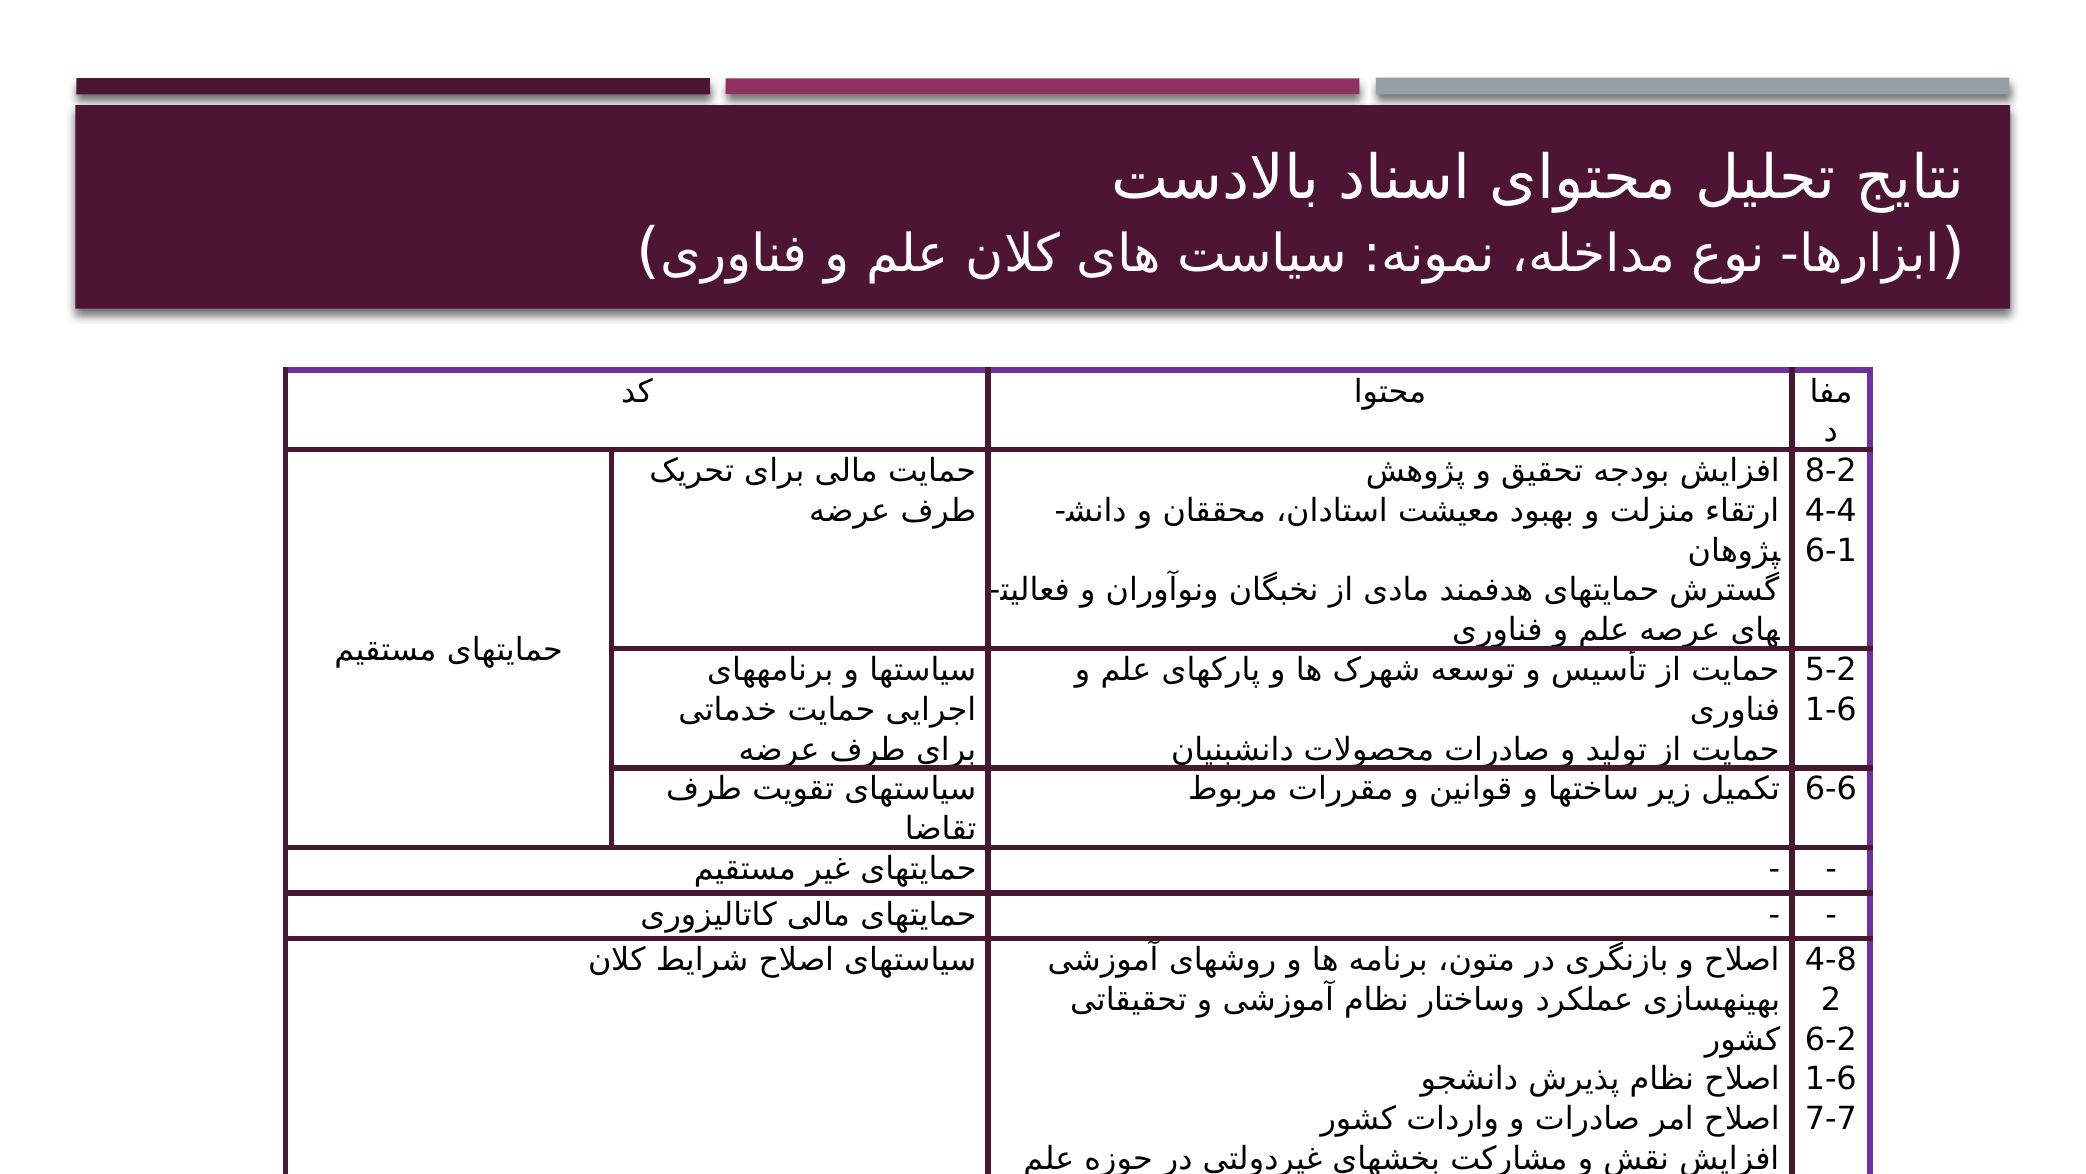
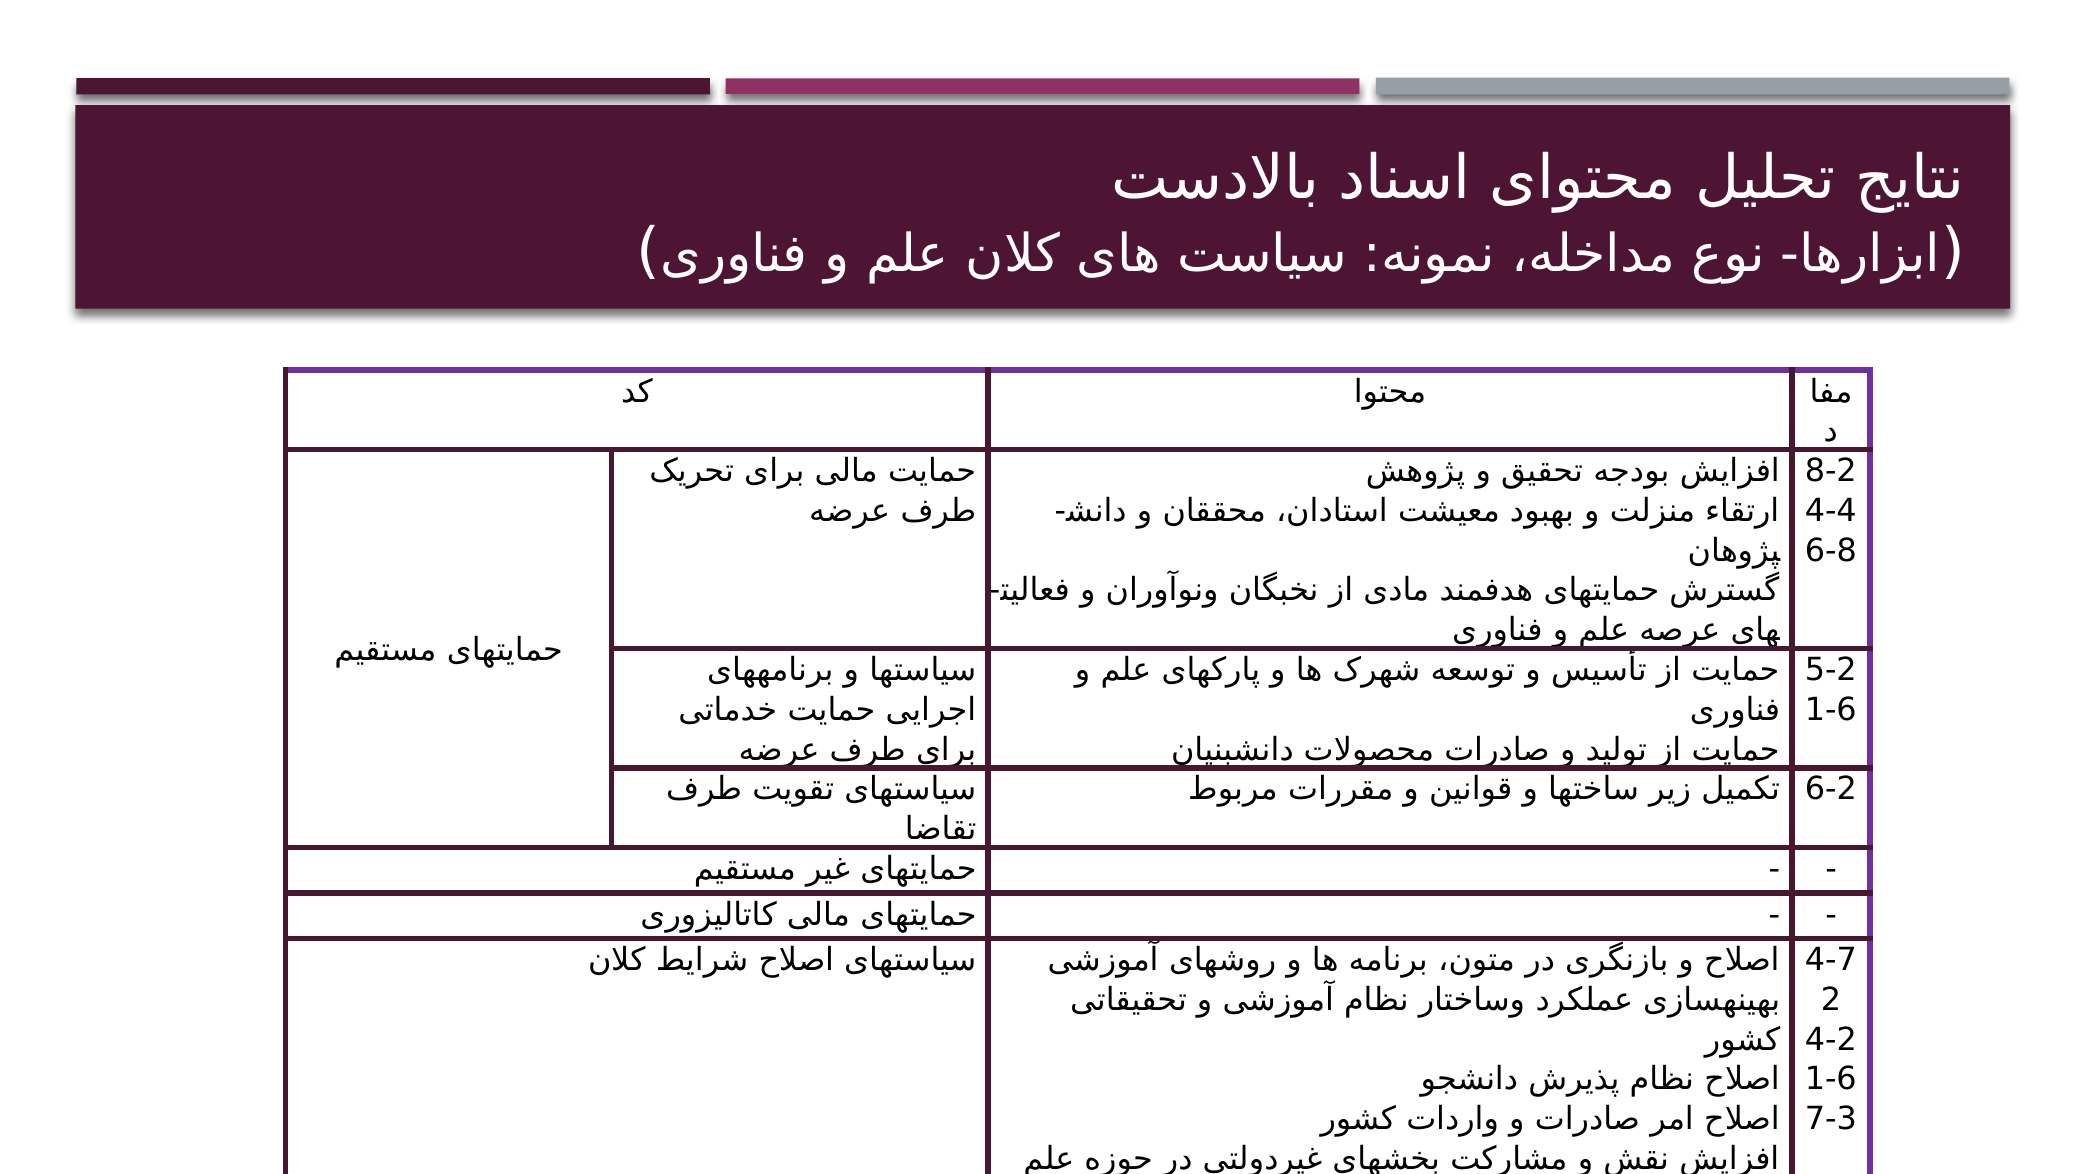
6-1: 6-1 -> 6-8
6-6: 6-6 -> 6-2
4-8: 4-8 -> 4-7
6-2: 6-2 -> 4-2
7-7: 7-7 -> 7-3
